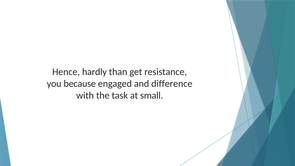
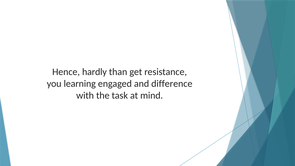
because: because -> learning
small: small -> mind
